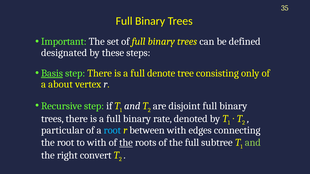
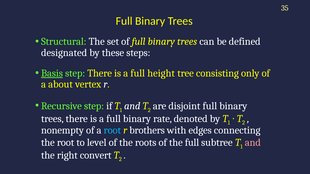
Important: Important -> Structural
denote: denote -> height
particular: particular -> nonempty
between: between -> brothers
to with: with -> level
the at (126, 143) underline: present -> none
and at (253, 143) colour: light green -> pink
